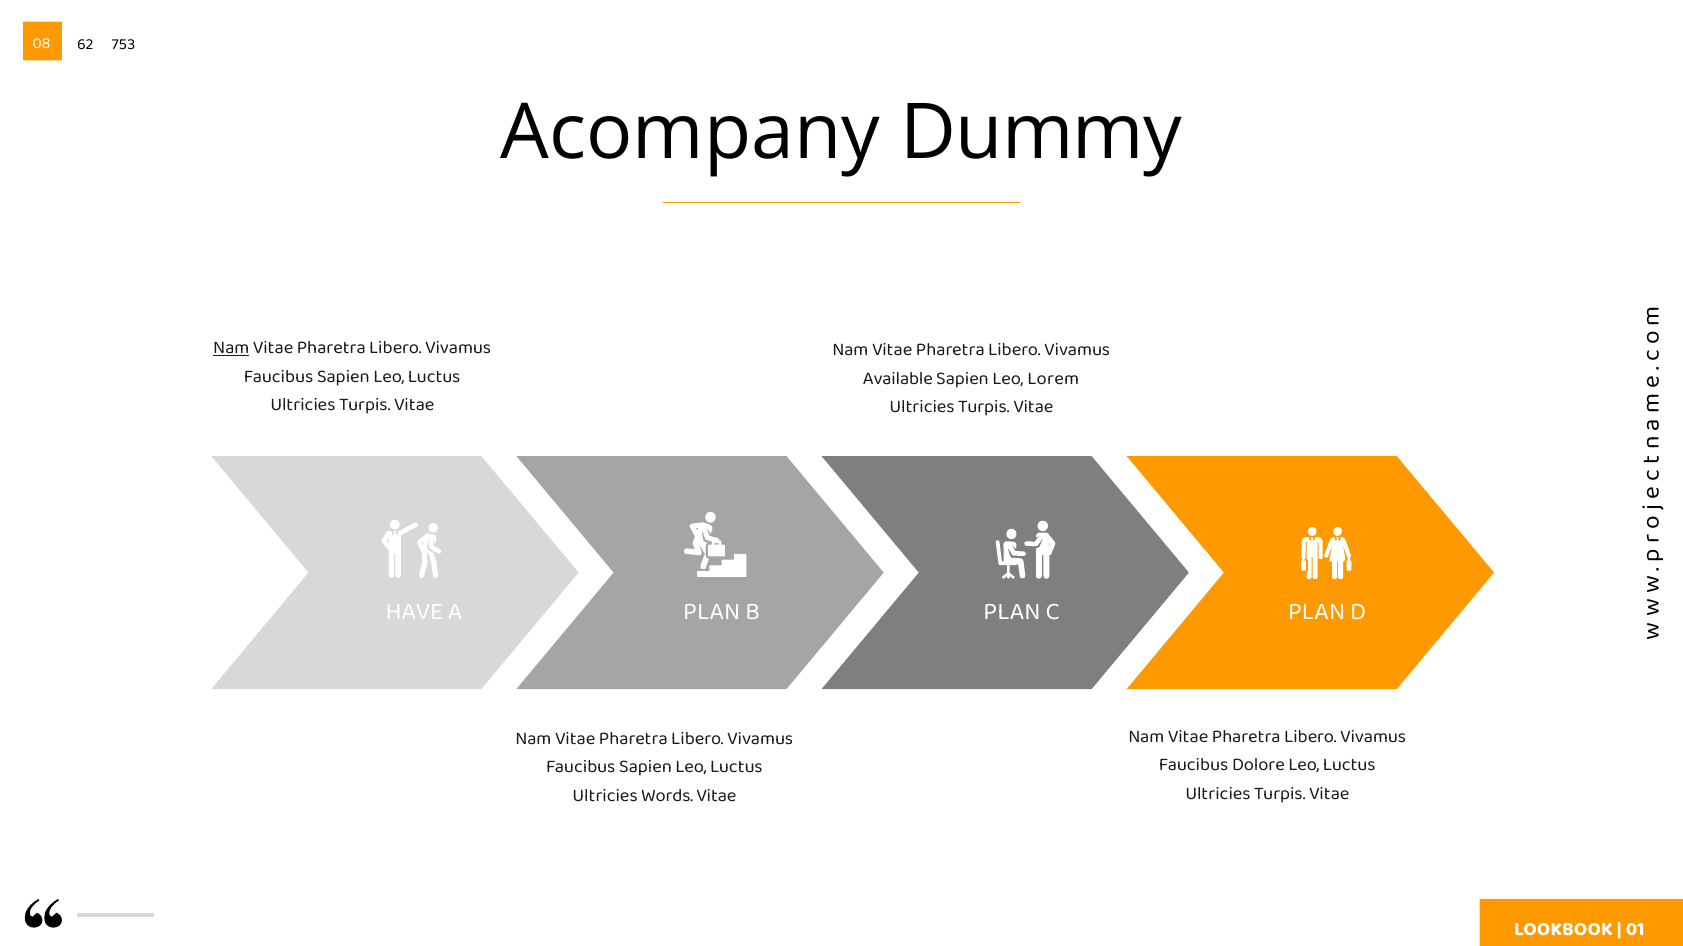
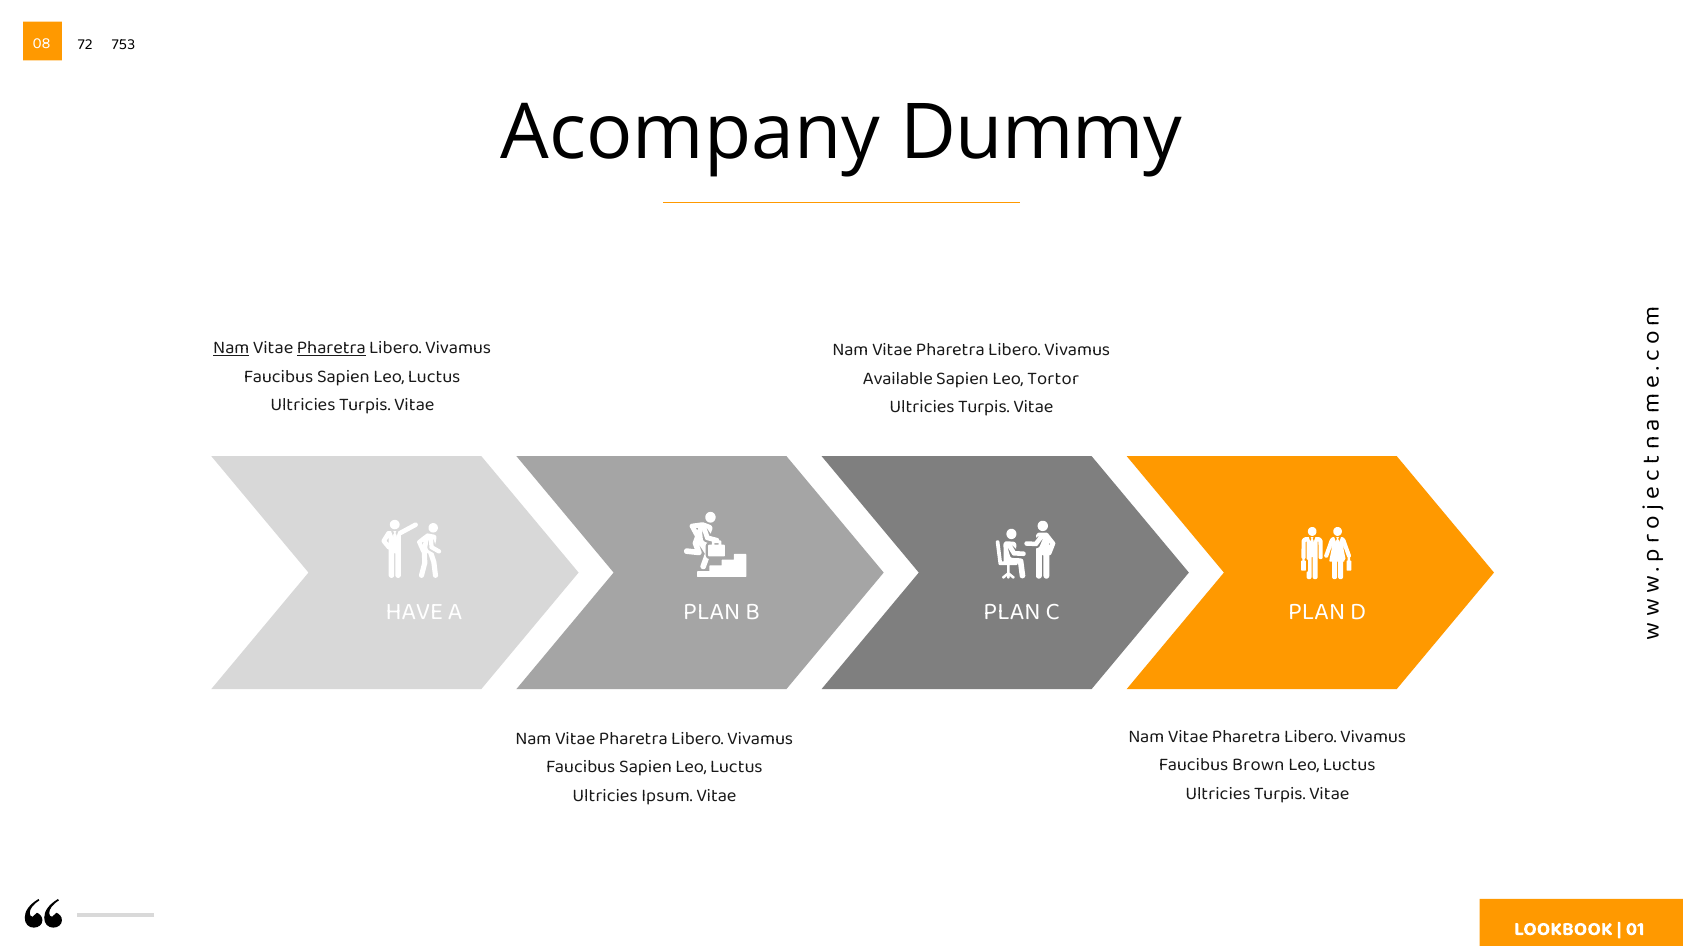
62: 62 -> 72
Pharetra at (331, 348) underline: none -> present
Lorem: Lorem -> Tortor
Dolore: Dolore -> Brown
Words: Words -> Ipsum
